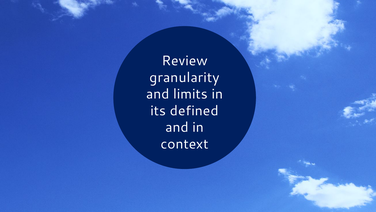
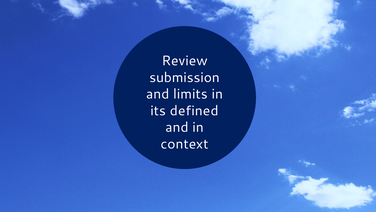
granularity: granularity -> submission
